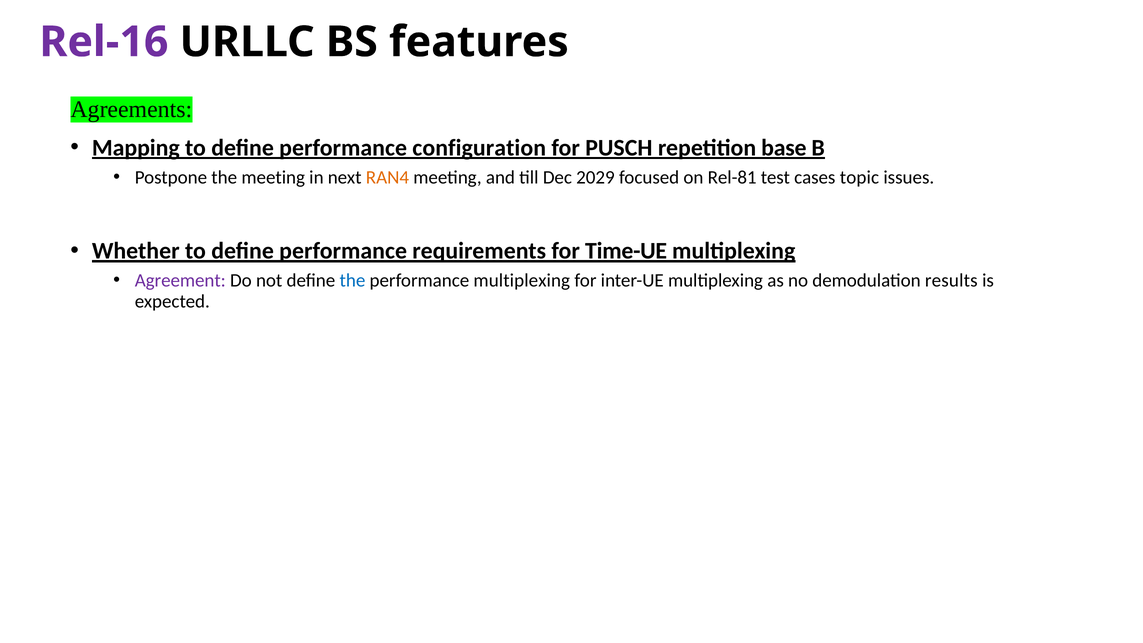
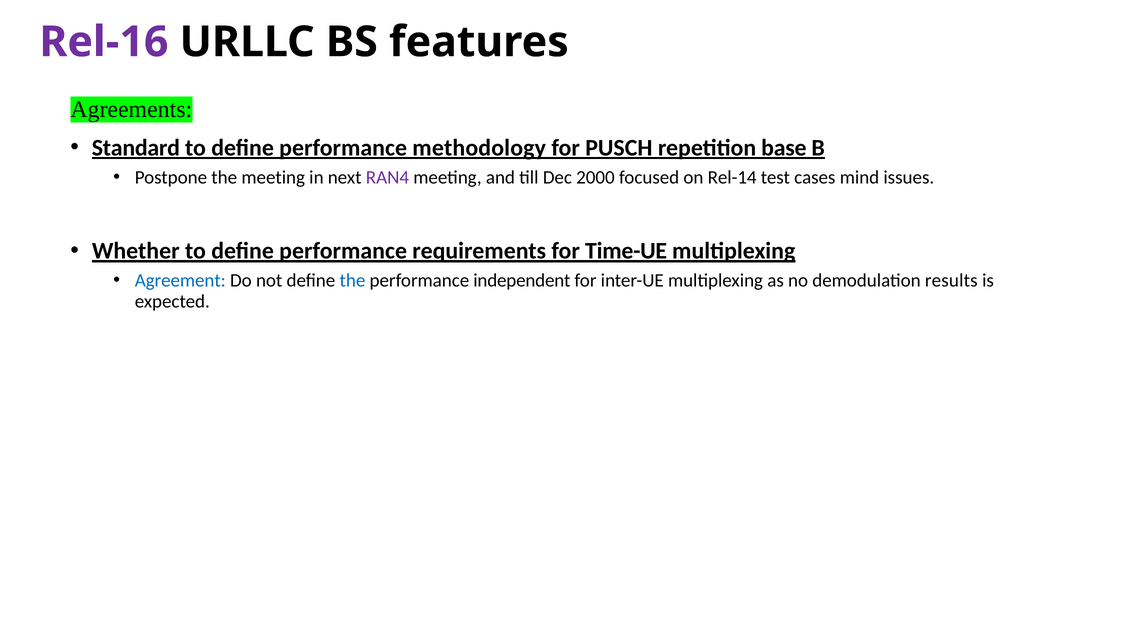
Mapping: Mapping -> Standard
configuration: configuration -> methodology
RAN4 colour: orange -> purple
2029: 2029 -> 2000
Rel-81: Rel-81 -> Rel-14
topic: topic -> mind
Agreement colour: purple -> blue
performance multiplexing: multiplexing -> independent
